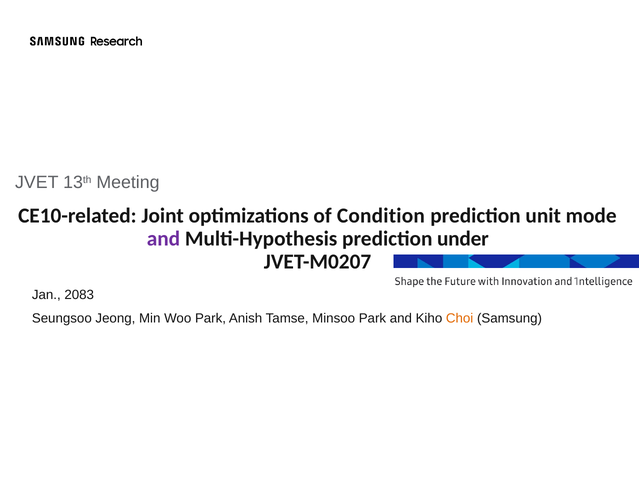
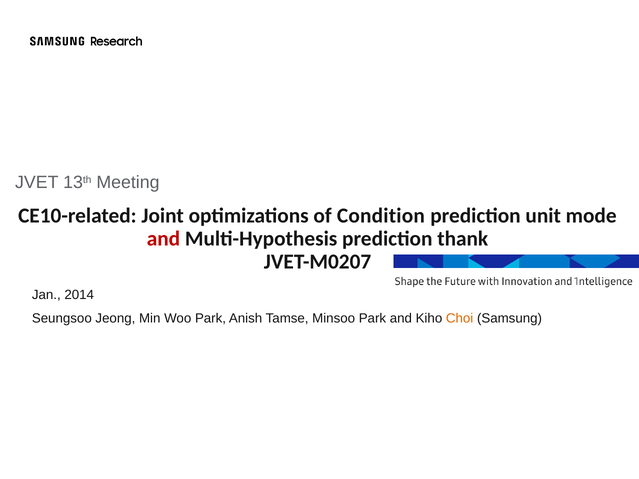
and at (163, 239) colour: purple -> red
under: under -> thank
2083: 2083 -> 2014
